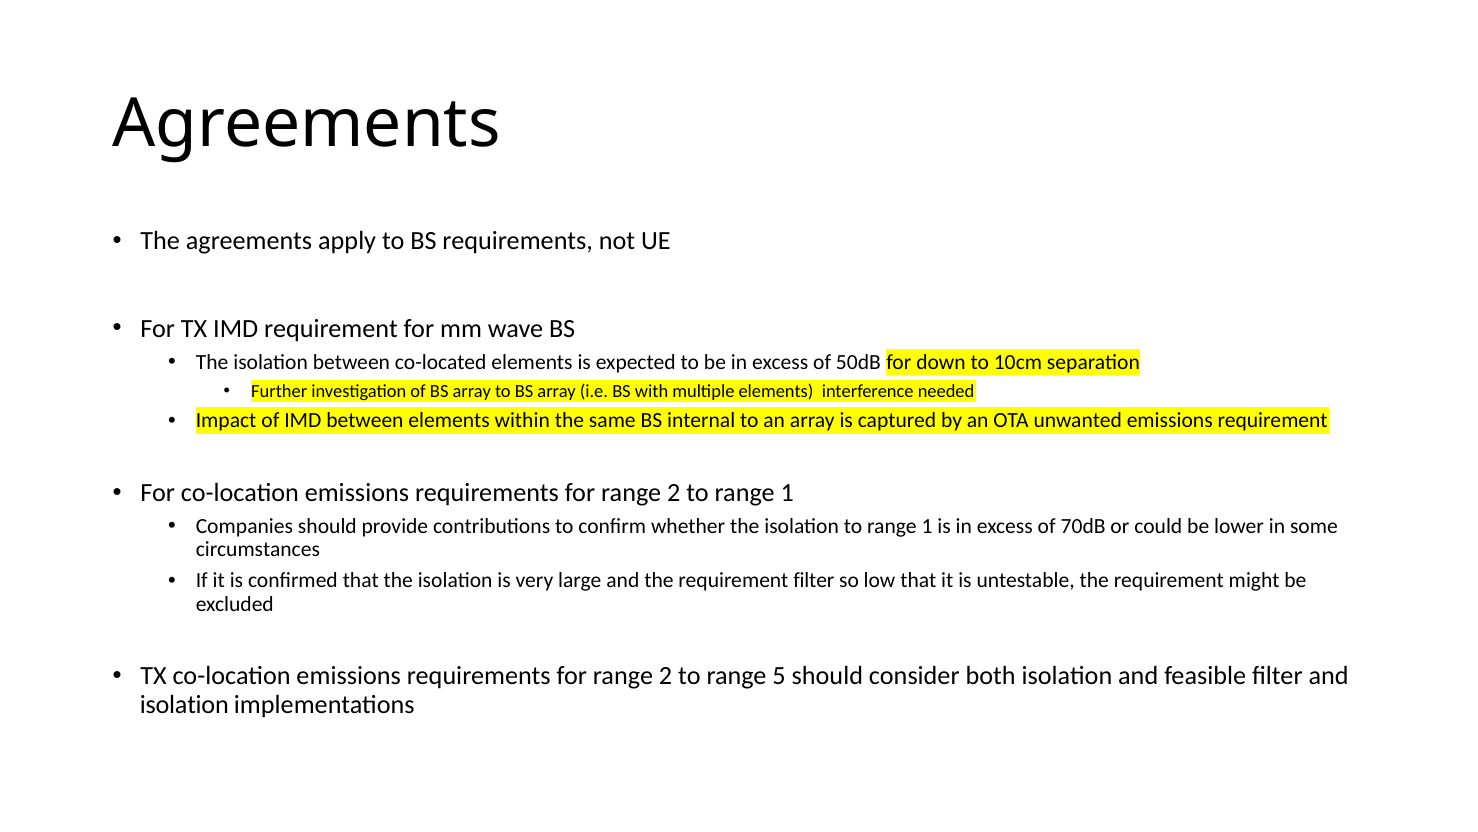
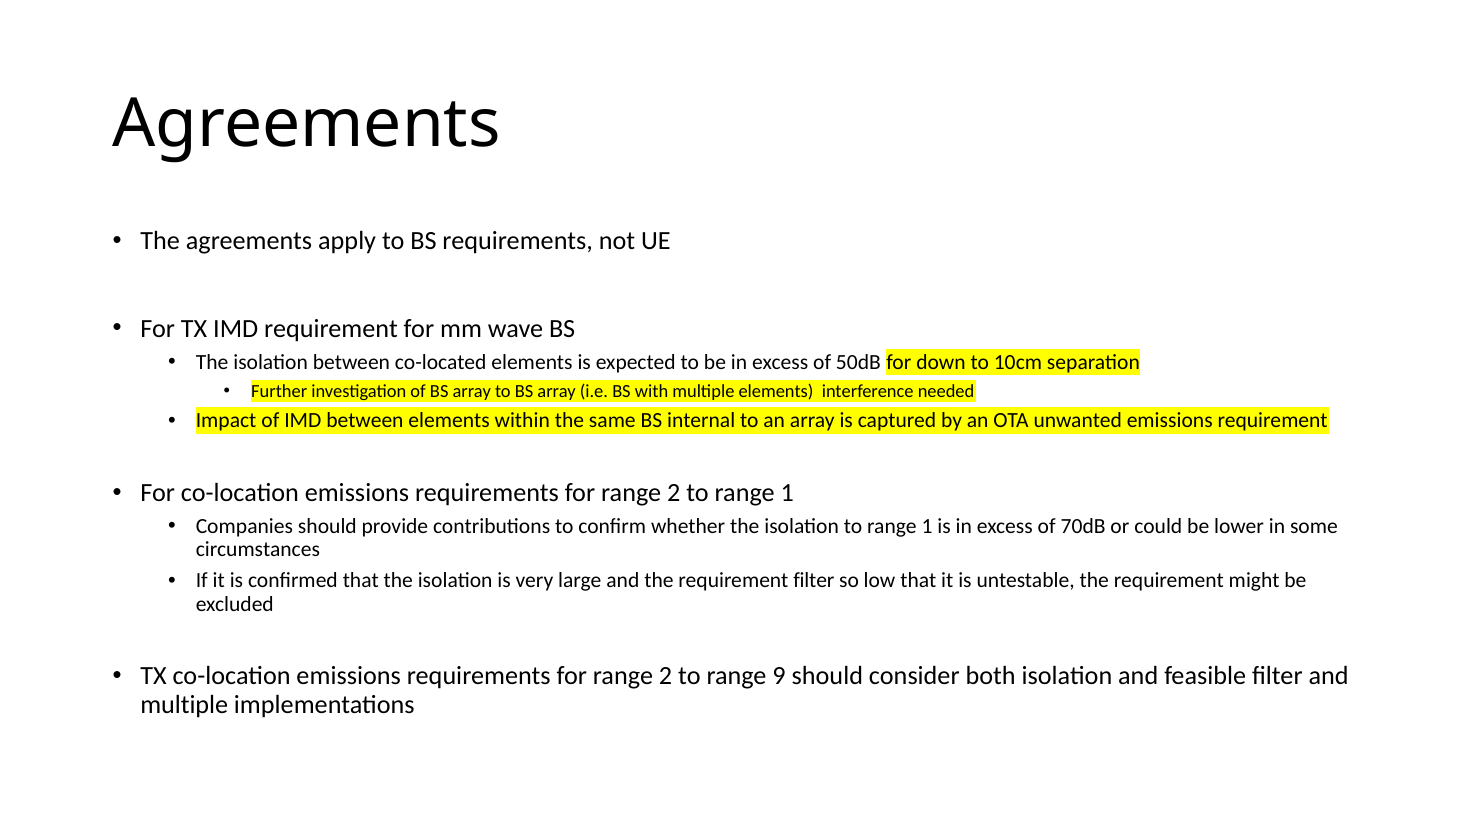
5: 5 -> 9
isolation at (184, 704): isolation -> multiple
